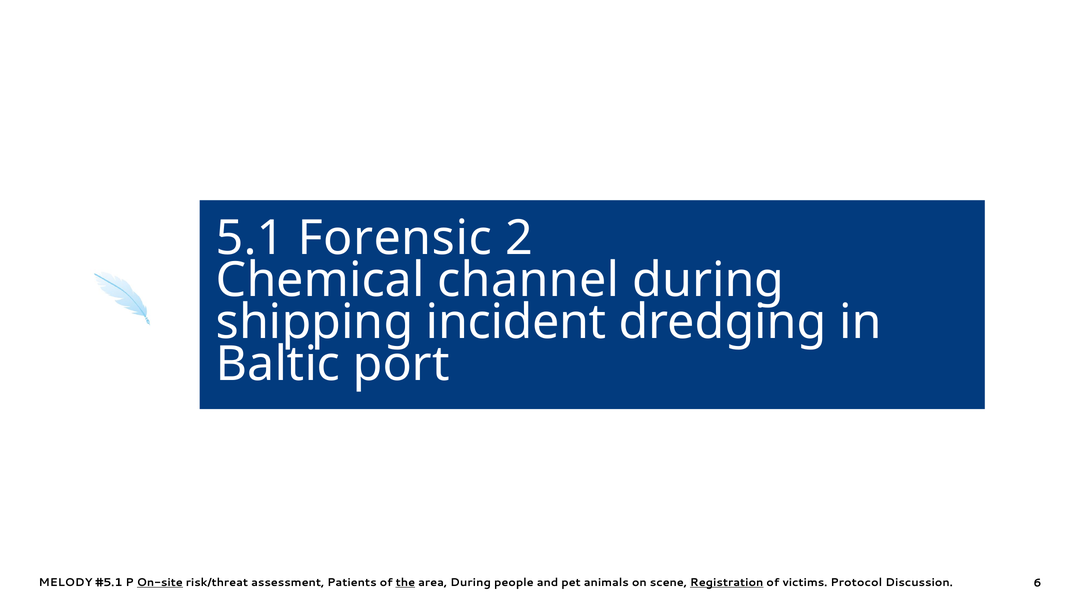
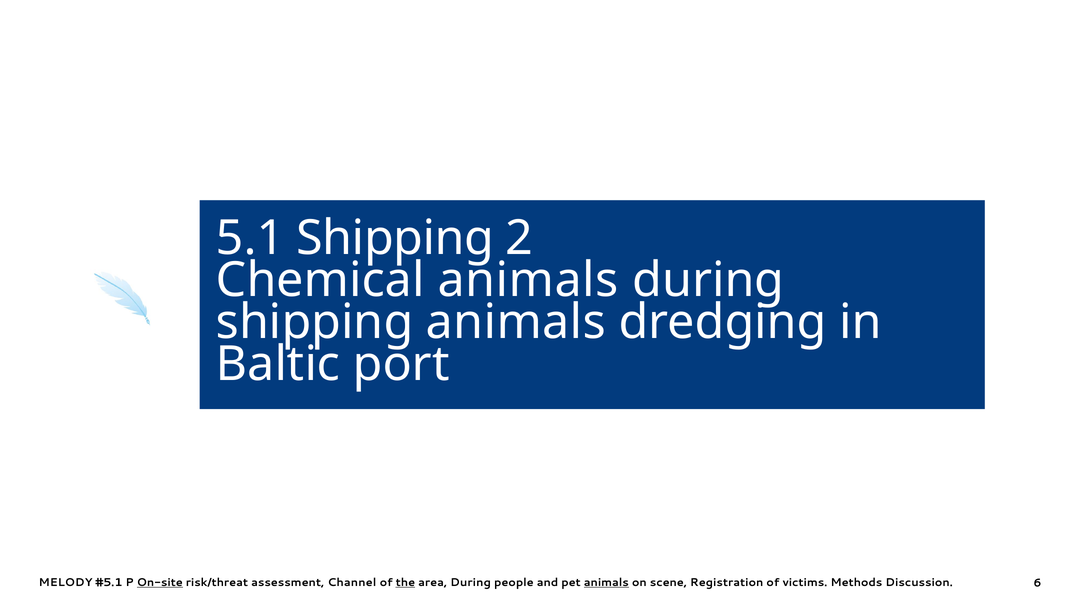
5.1 Forensic: Forensic -> Shipping
Chemical channel: channel -> animals
shipping incident: incident -> animals
Patients: Patients -> Channel
animals at (606, 582) underline: none -> present
Registration underline: present -> none
Protocol: Protocol -> Methods
